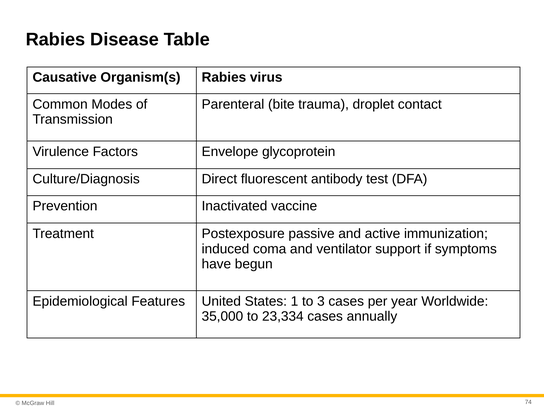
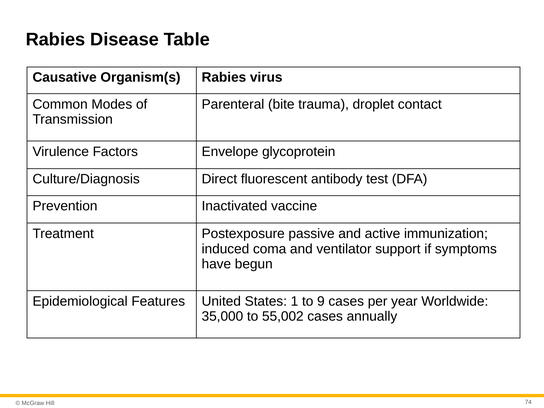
3: 3 -> 9
23,334: 23,334 -> 55,002
